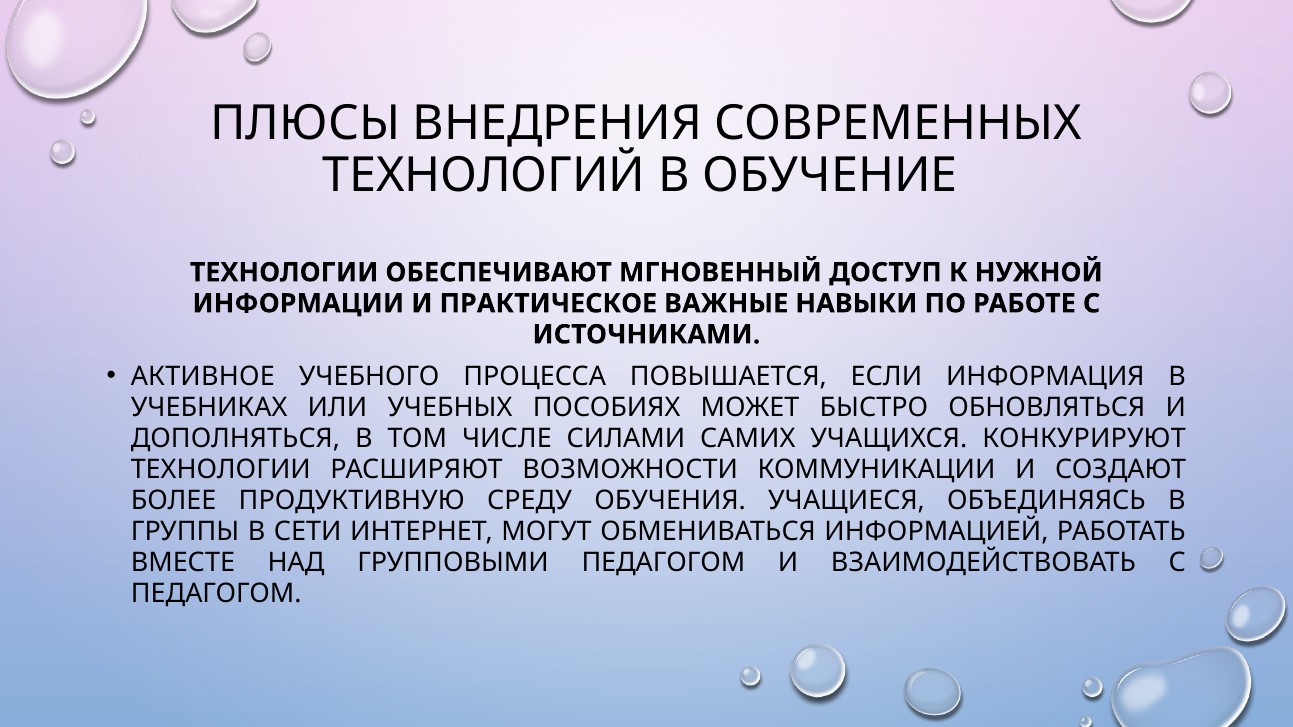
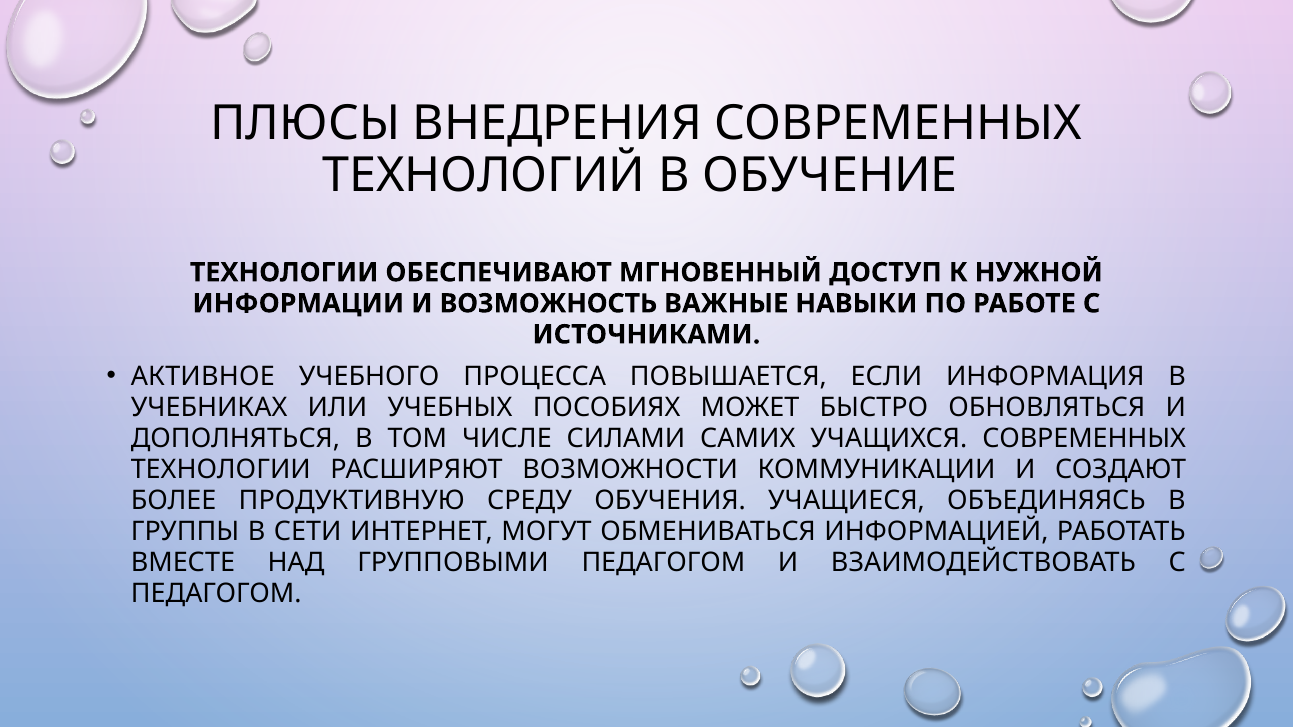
ПРАКТИЧЕСКОЕ: ПРАКТИЧЕСКОЕ -> ВОЗМОЖНОСТЬ
УЧАЩИХСЯ КОНКУРИРУЮТ: КОНКУРИРУЮТ -> СОВРЕМЕННЫХ
